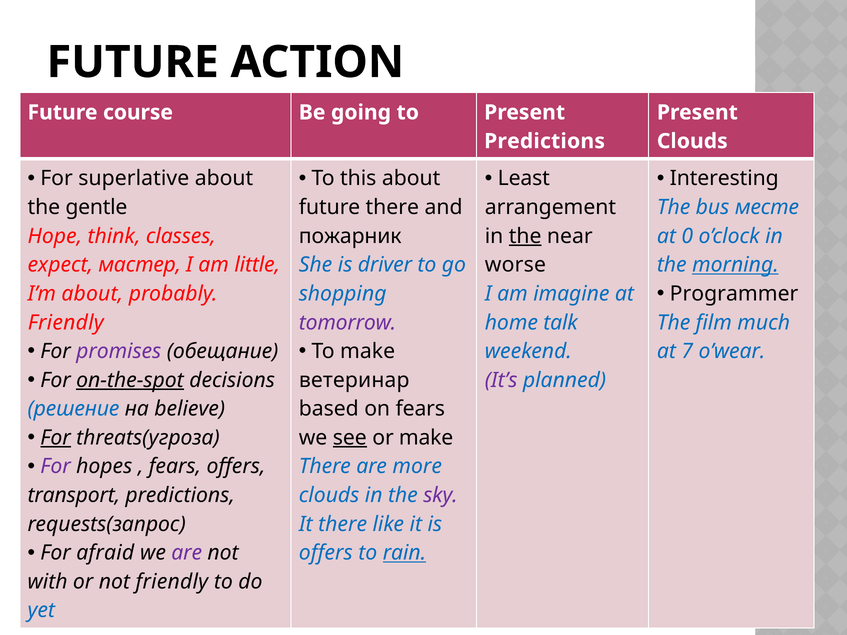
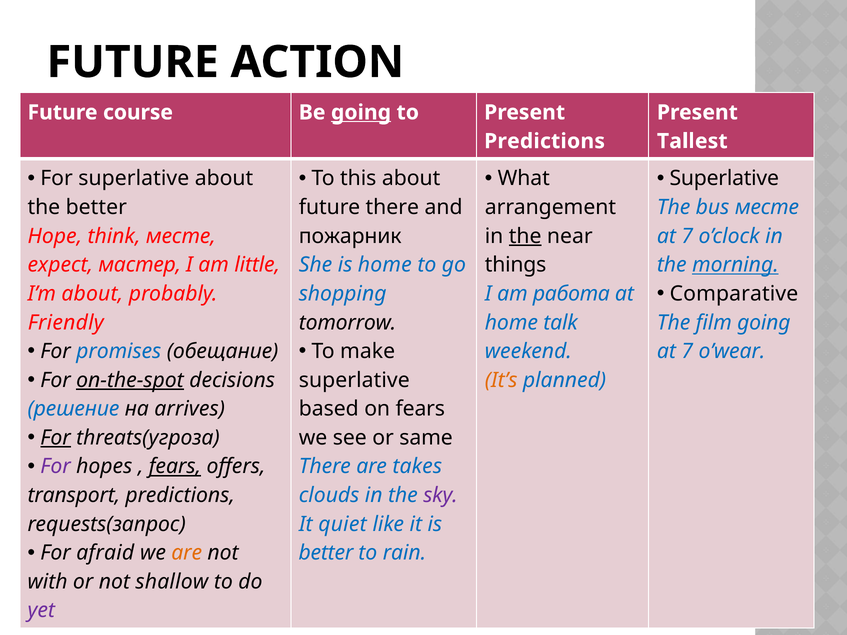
going at (361, 112) underline: none -> present
Clouds at (692, 141): Clouds -> Tallest
Least: Least -> What
Interesting at (724, 179): Interesting -> Superlative
the gentle: gentle -> better
think classes: classes -> месте
0 at (687, 236): 0 -> 7
is driver: driver -> home
worse: worse -> things
Programmer: Programmer -> Comparative
imagine: imagine -> работа
tomorrow colour: purple -> black
film much: much -> going
promises colour: purple -> blue
ветеринар at (354, 380): ветеринар -> superlative
It’s colour: purple -> orange
believe: believe -> arrives
see underline: present -> none
or make: make -> same
fears at (175, 467) underline: none -> present
more: more -> takes
It there: there -> quiet
are at (187, 553) colour: purple -> orange
offers at (326, 553): offers -> better
rain underline: present -> none
not friendly: friendly -> shallow
yet colour: blue -> purple
